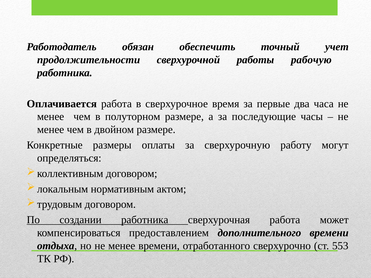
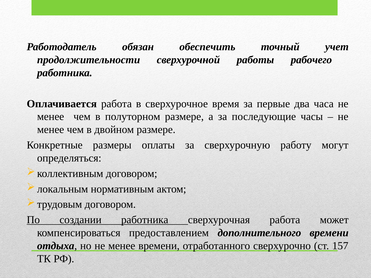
рабочую: рабочую -> рабочего
553: 553 -> 157
